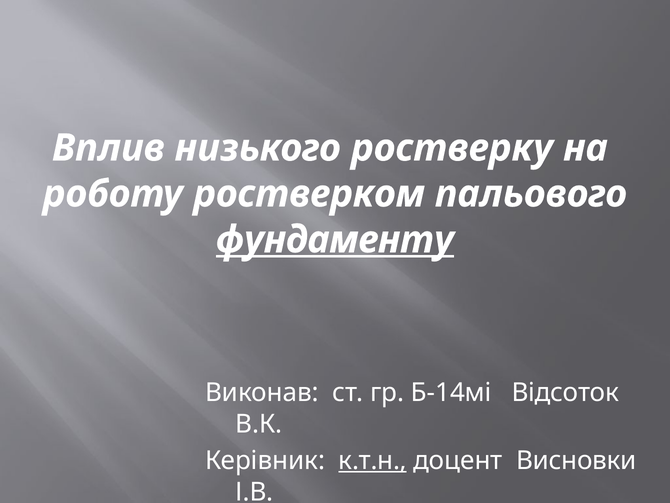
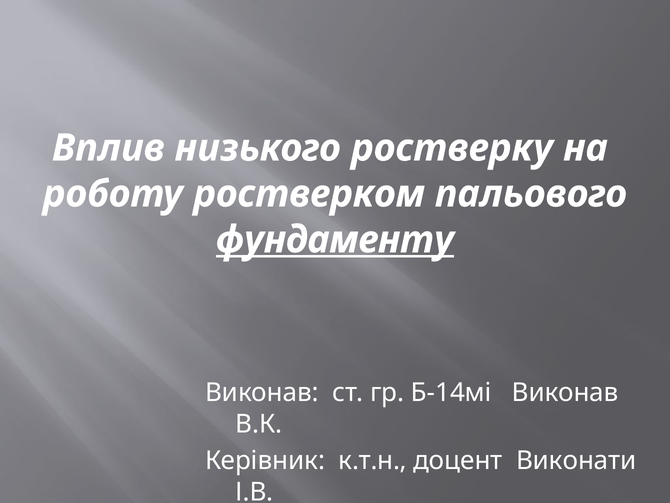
Б-14мі Відсоток: Відсоток -> Виконав
к.т.н underline: present -> none
Висновки: Висновки -> Виконати
